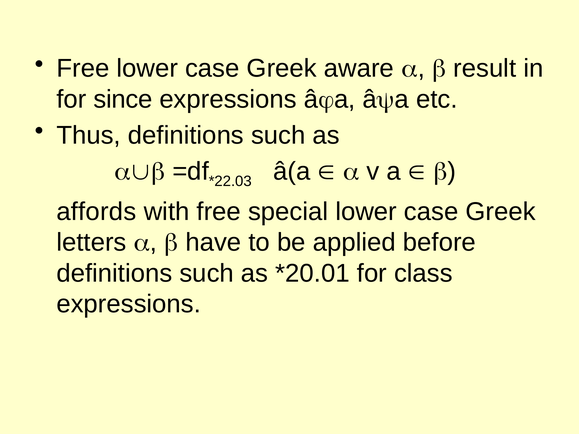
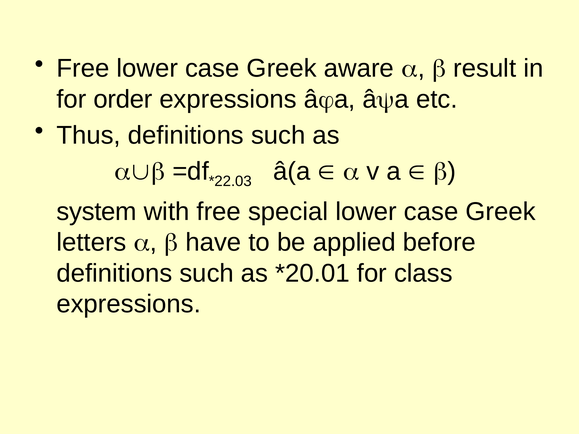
since: since -> order
affords: affords -> system
